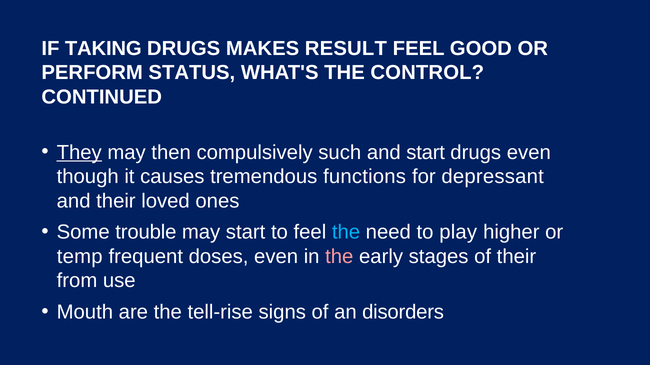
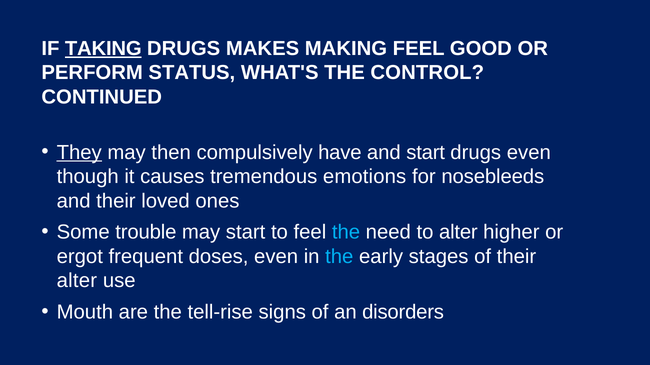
TAKING underline: none -> present
RESULT: RESULT -> MAKING
such: such -> have
functions: functions -> emotions
depressant: depressant -> nosebleeds
to play: play -> alter
temp: temp -> ergot
the at (339, 257) colour: pink -> light blue
from at (77, 281): from -> alter
